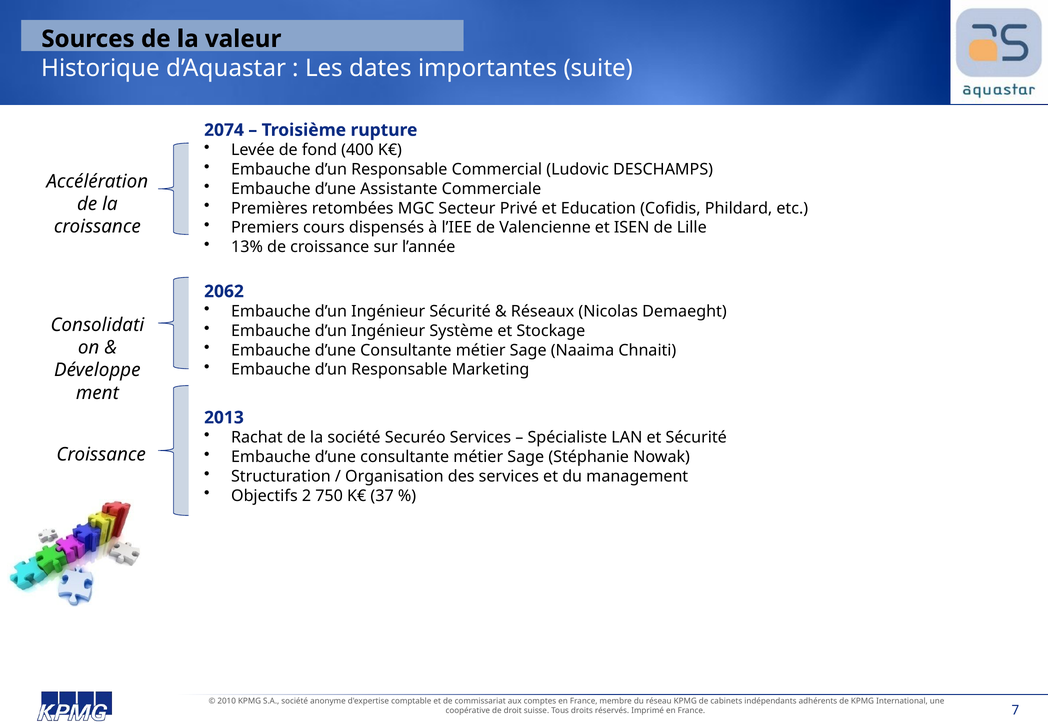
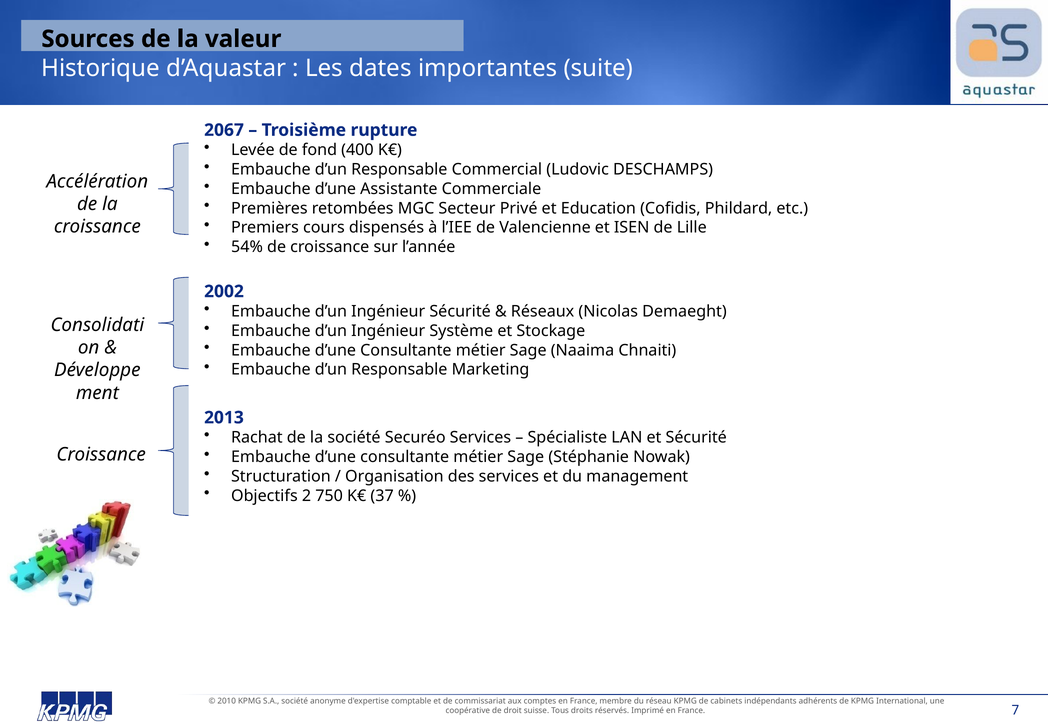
2074: 2074 -> 2067
13%: 13% -> 54%
2062: 2062 -> 2002
